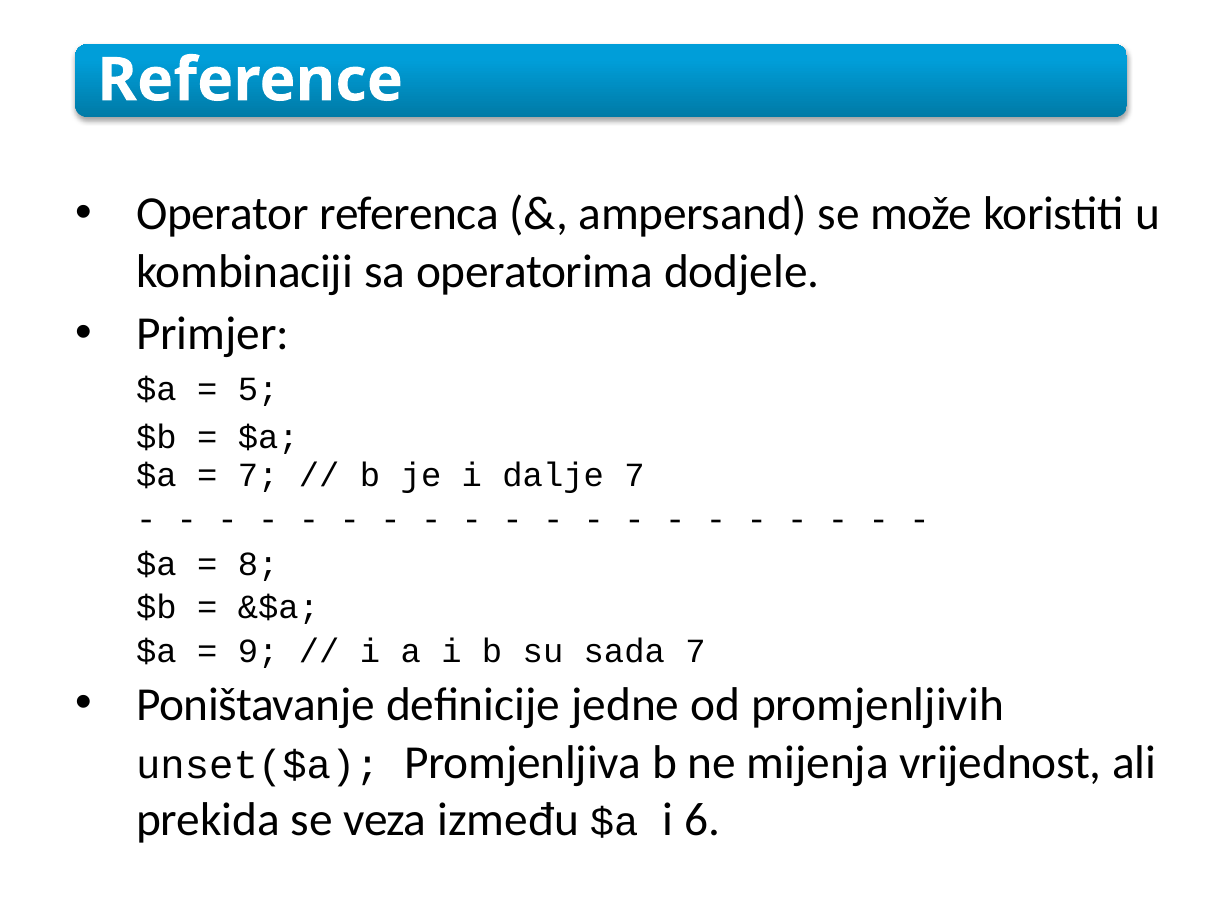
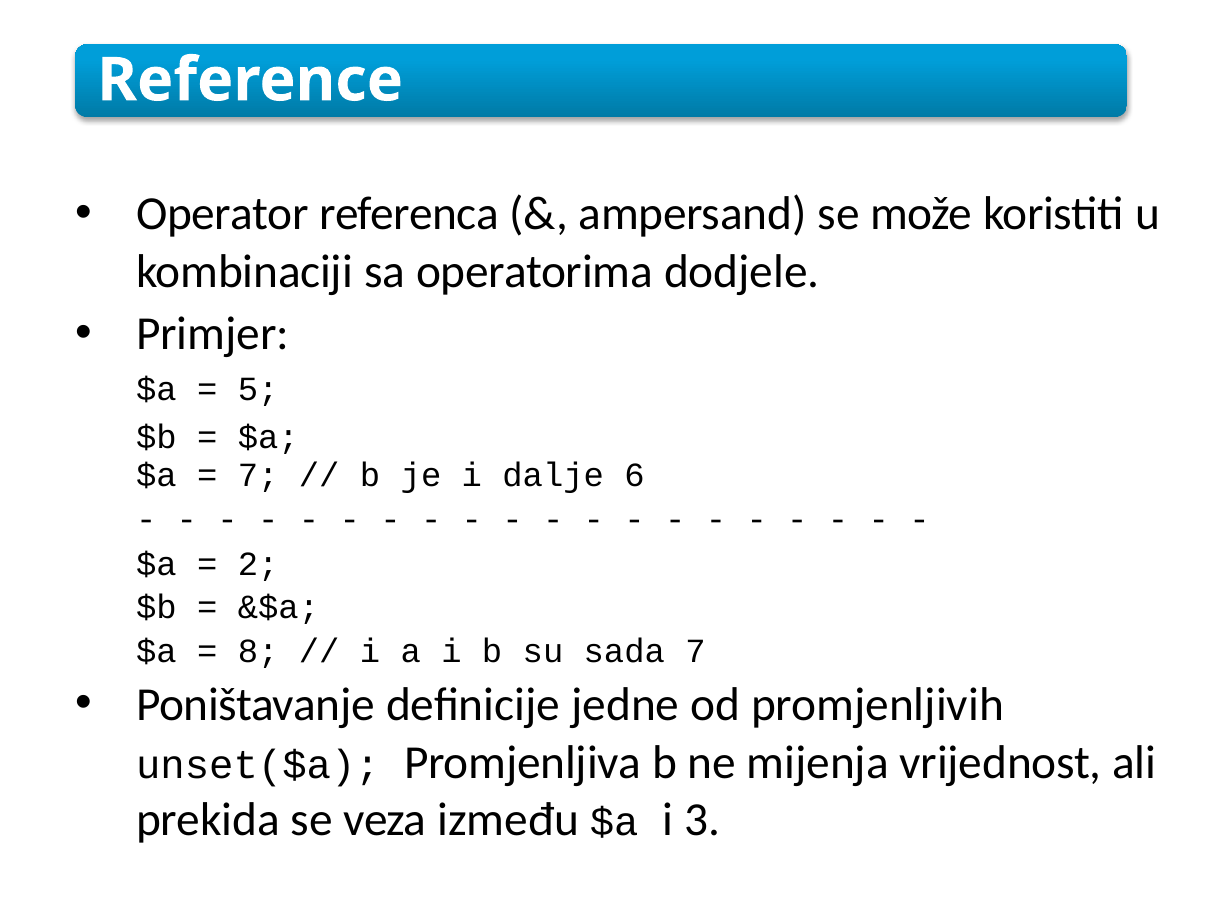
dalje 7: 7 -> 6
8: 8 -> 2
9: 9 -> 8
6: 6 -> 3
